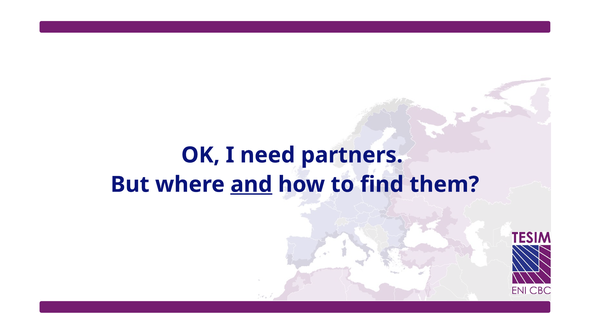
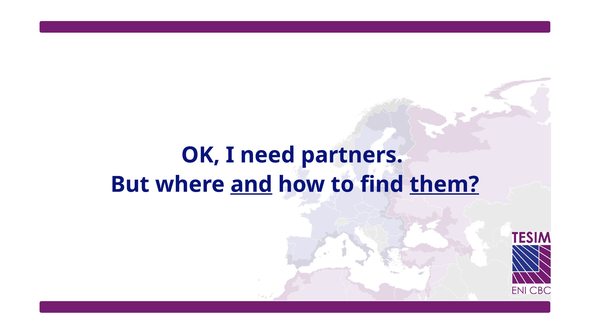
them underline: none -> present
